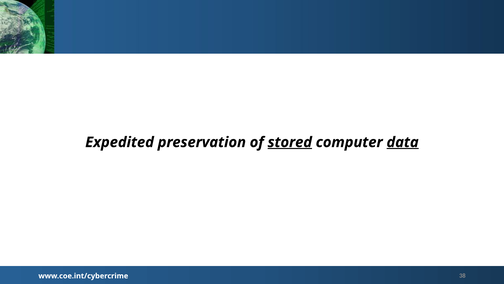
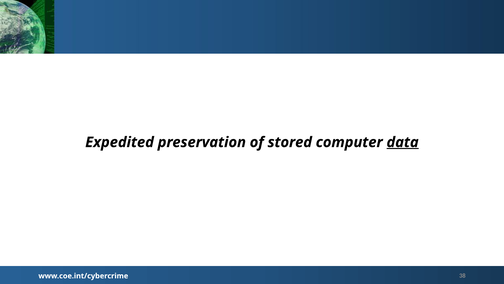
stored underline: present -> none
